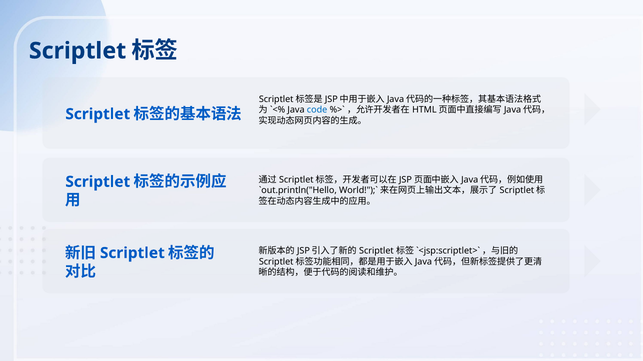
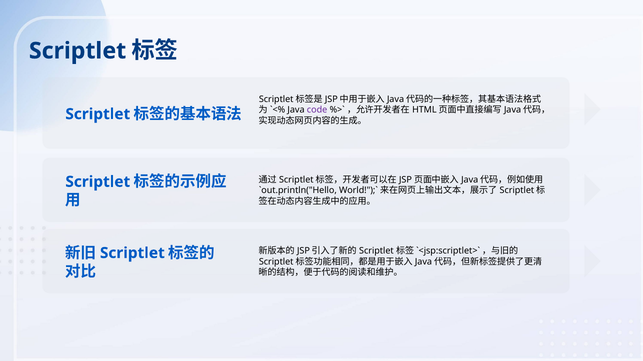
code colour: blue -> purple
